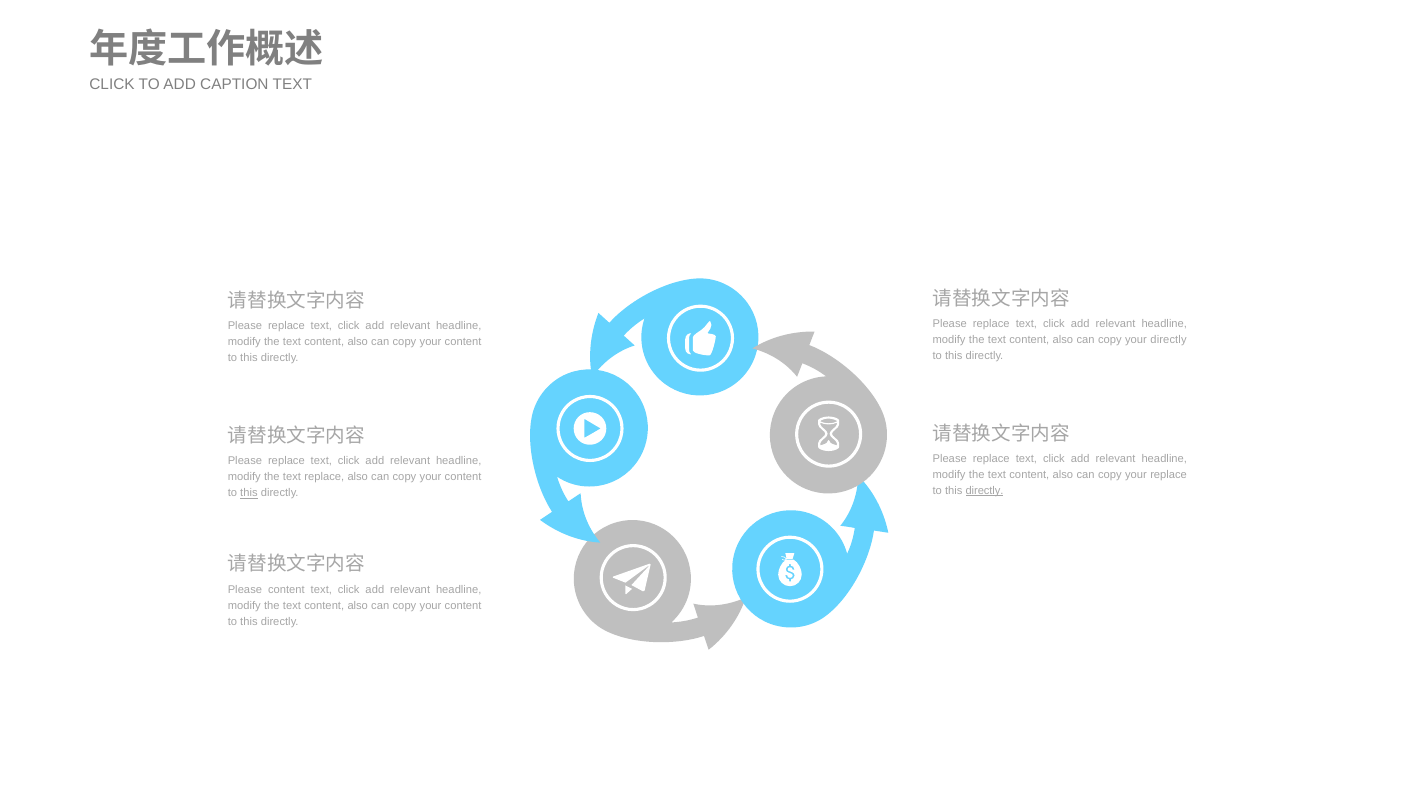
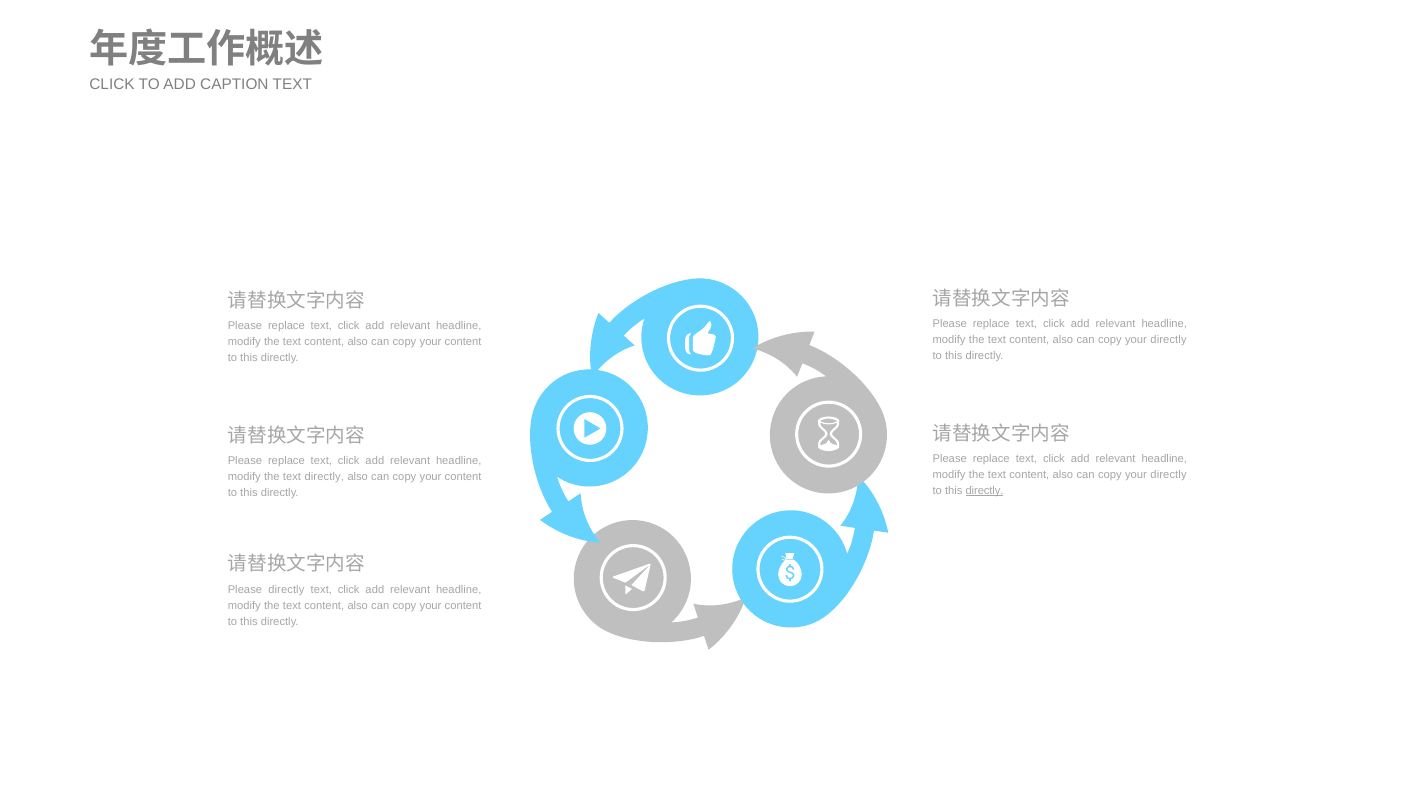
replace at (1169, 475): replace -> directly
text replace: replace -> directly
this at (249, 493) underline: present -> none
Please content: content -> directly
